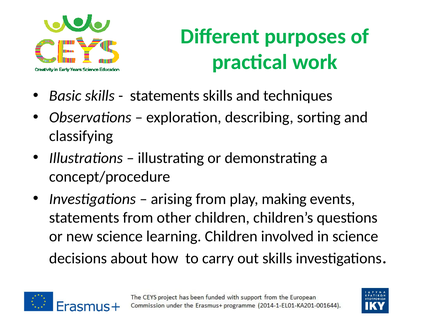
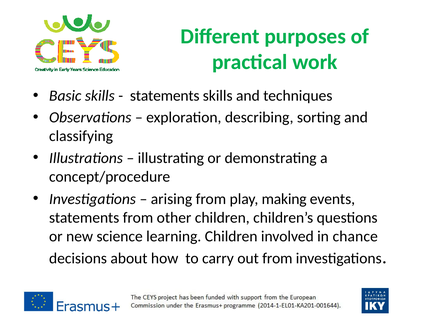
in science: science -> chance
out skills: skills -> from
